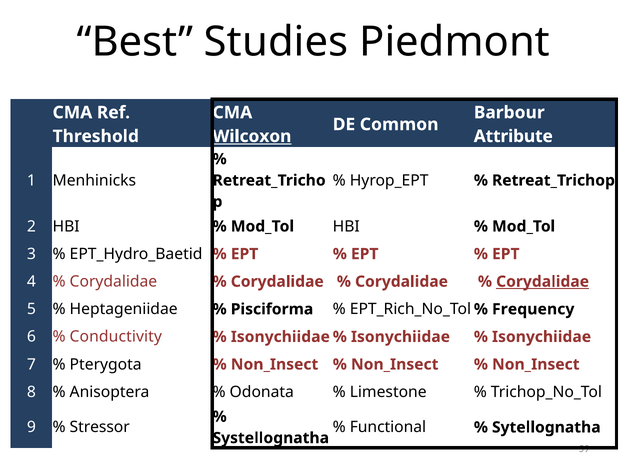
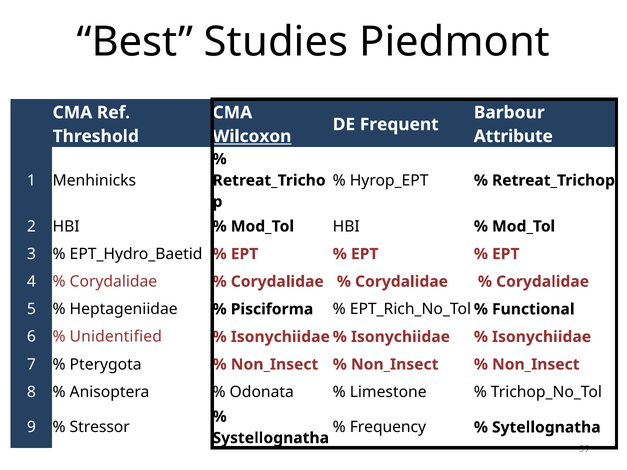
Common: Common -> Frequent
Corydalidae at (543, 282) underline: present -> none
Frequency: Frequency -> Functional
Conductivity: Conductivity -> Unidentified
Functional: Functional -> Frequency
